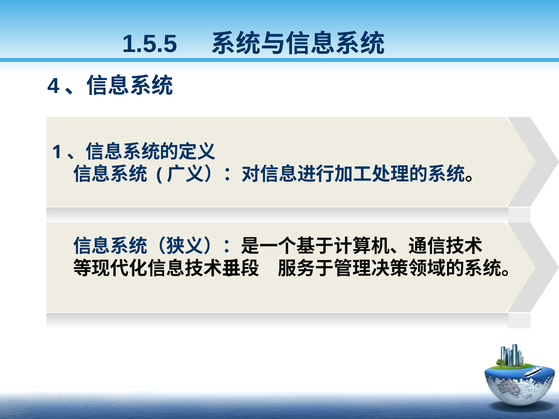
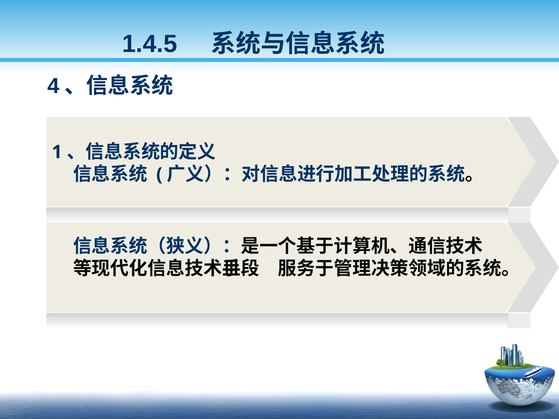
1.5.5: 1.5.5 -> 1.4.5
